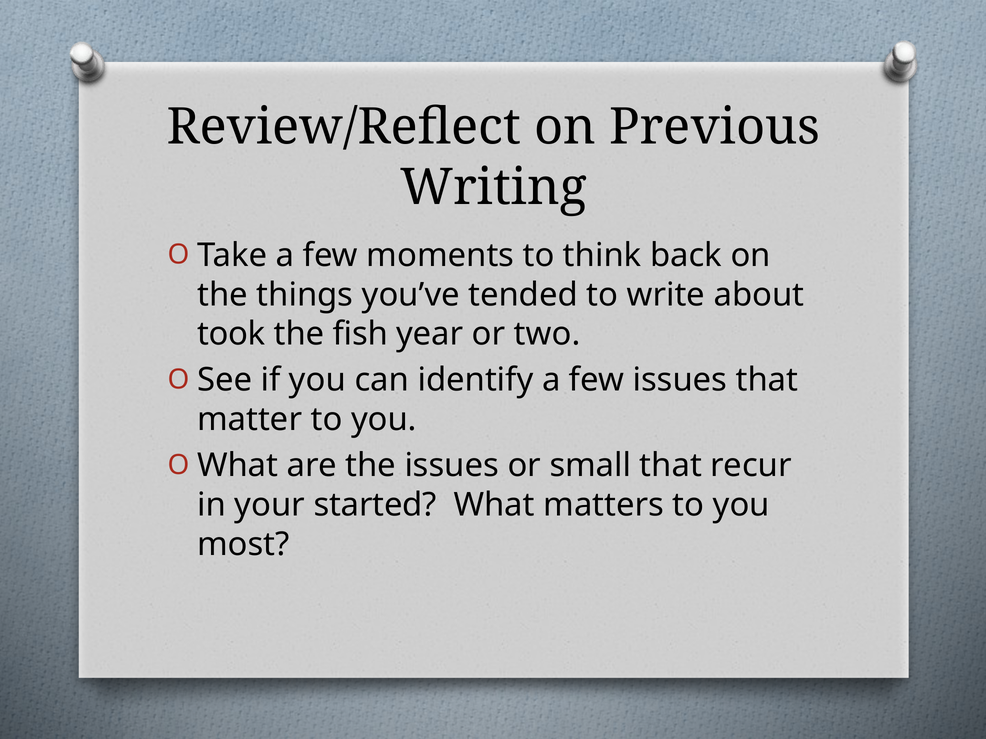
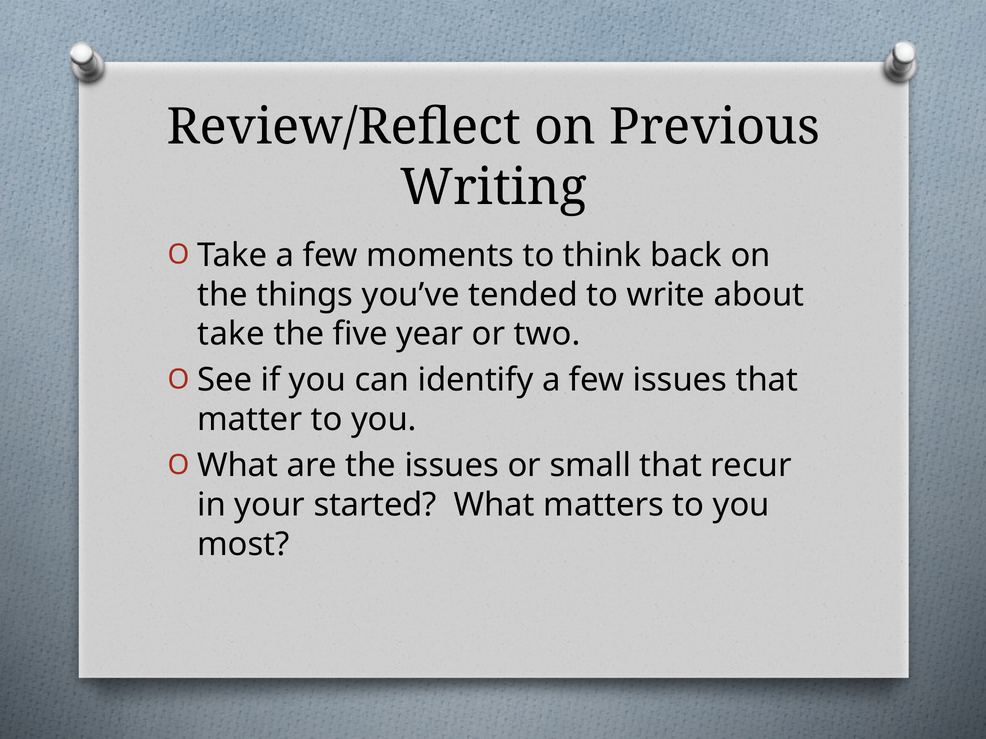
took at (231, 334): took -> take
fish: fish -> five
